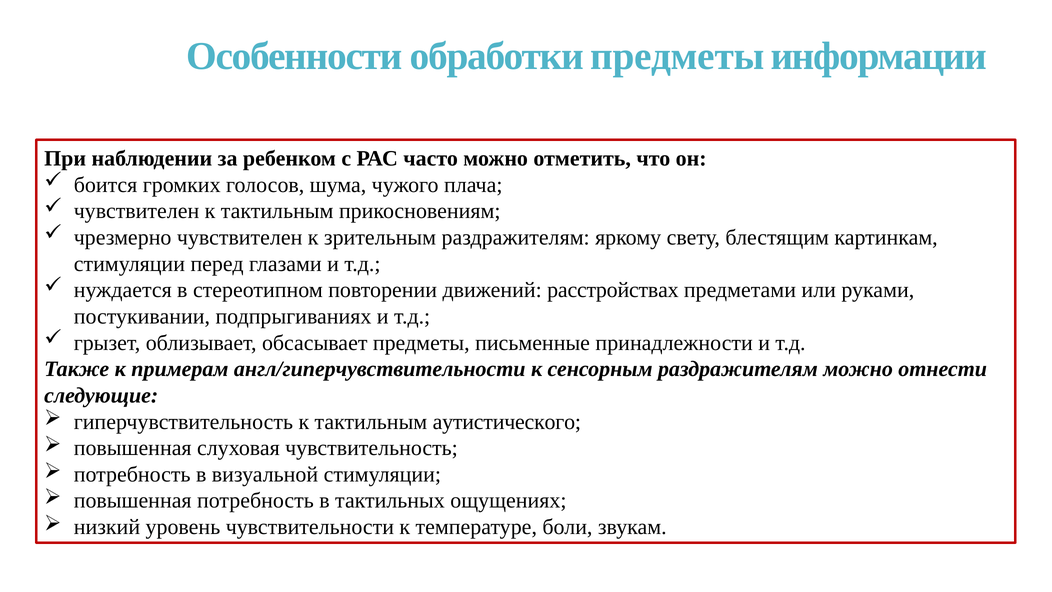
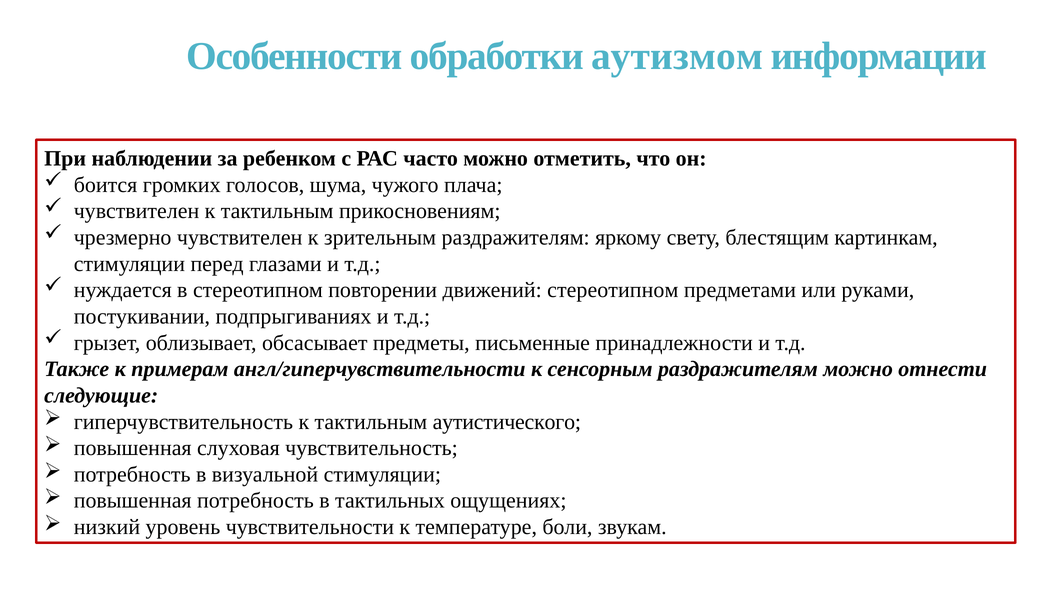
обработки предметы: предметы -> аутизмом
движений расстройствах: расстройствах -> стереотипном
